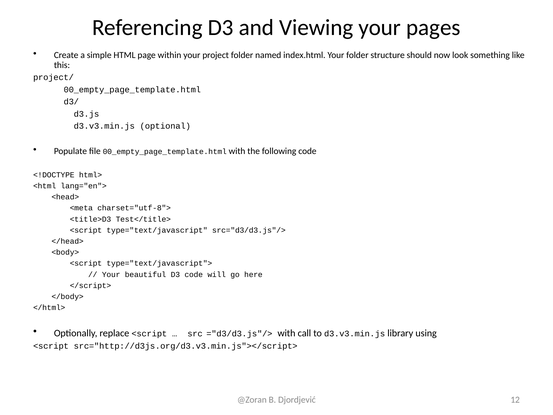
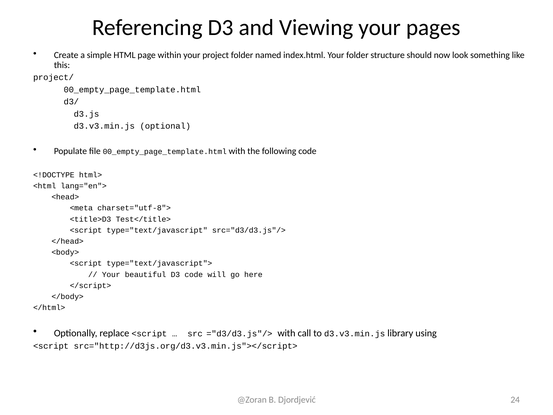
12: 12 -> 24
